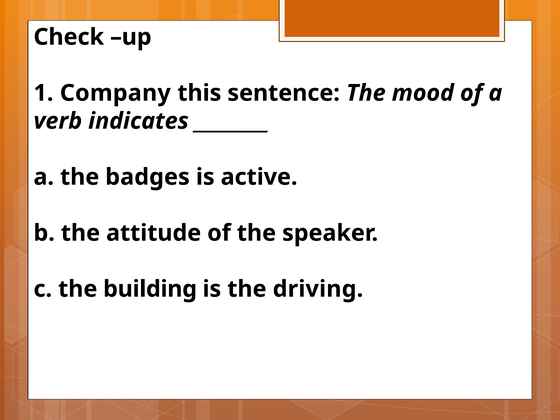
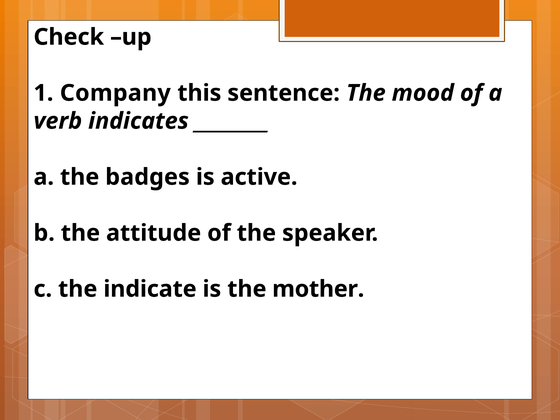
building: building -> indicate
driving: driving -> mother
